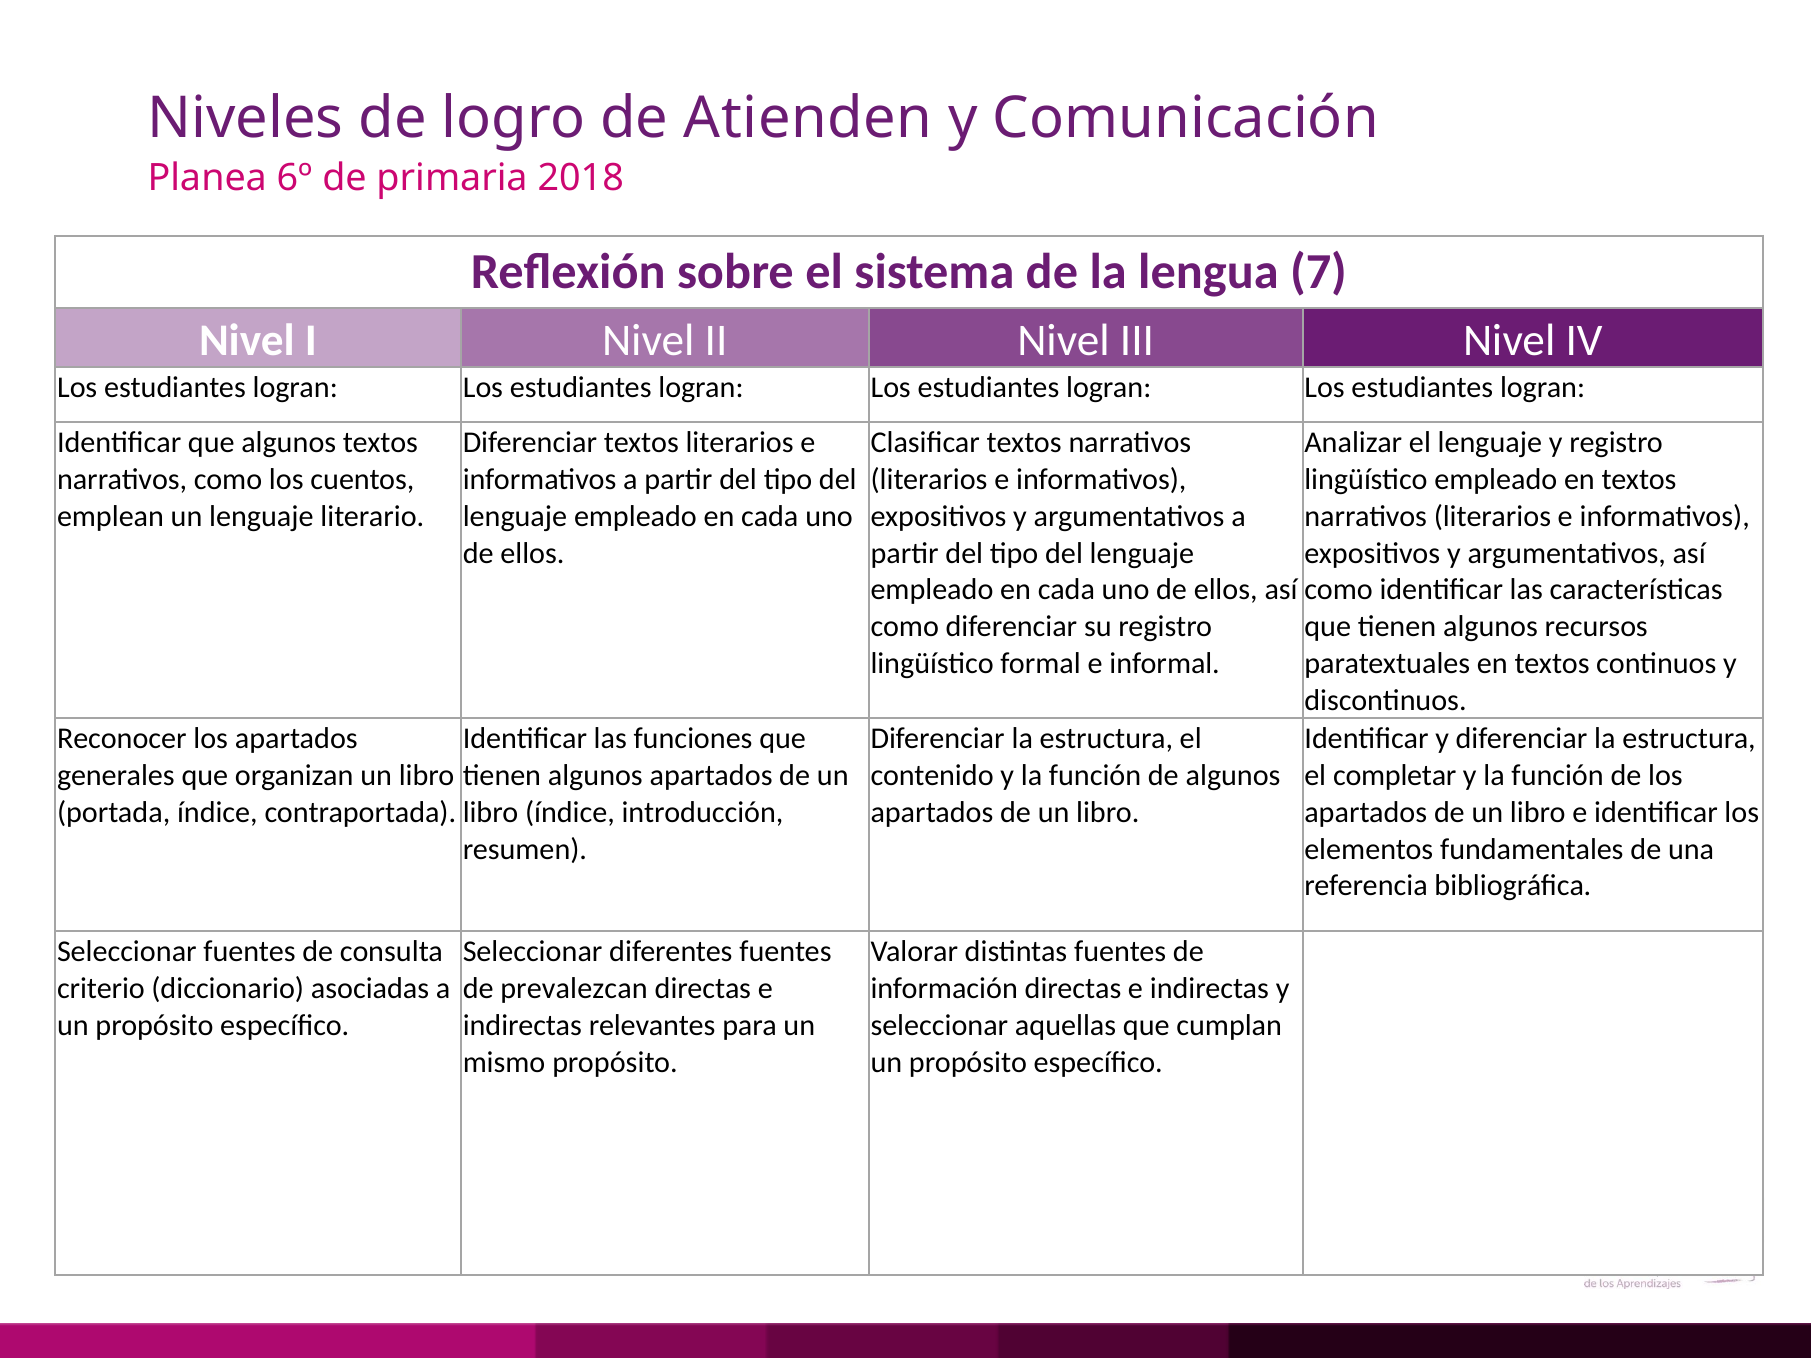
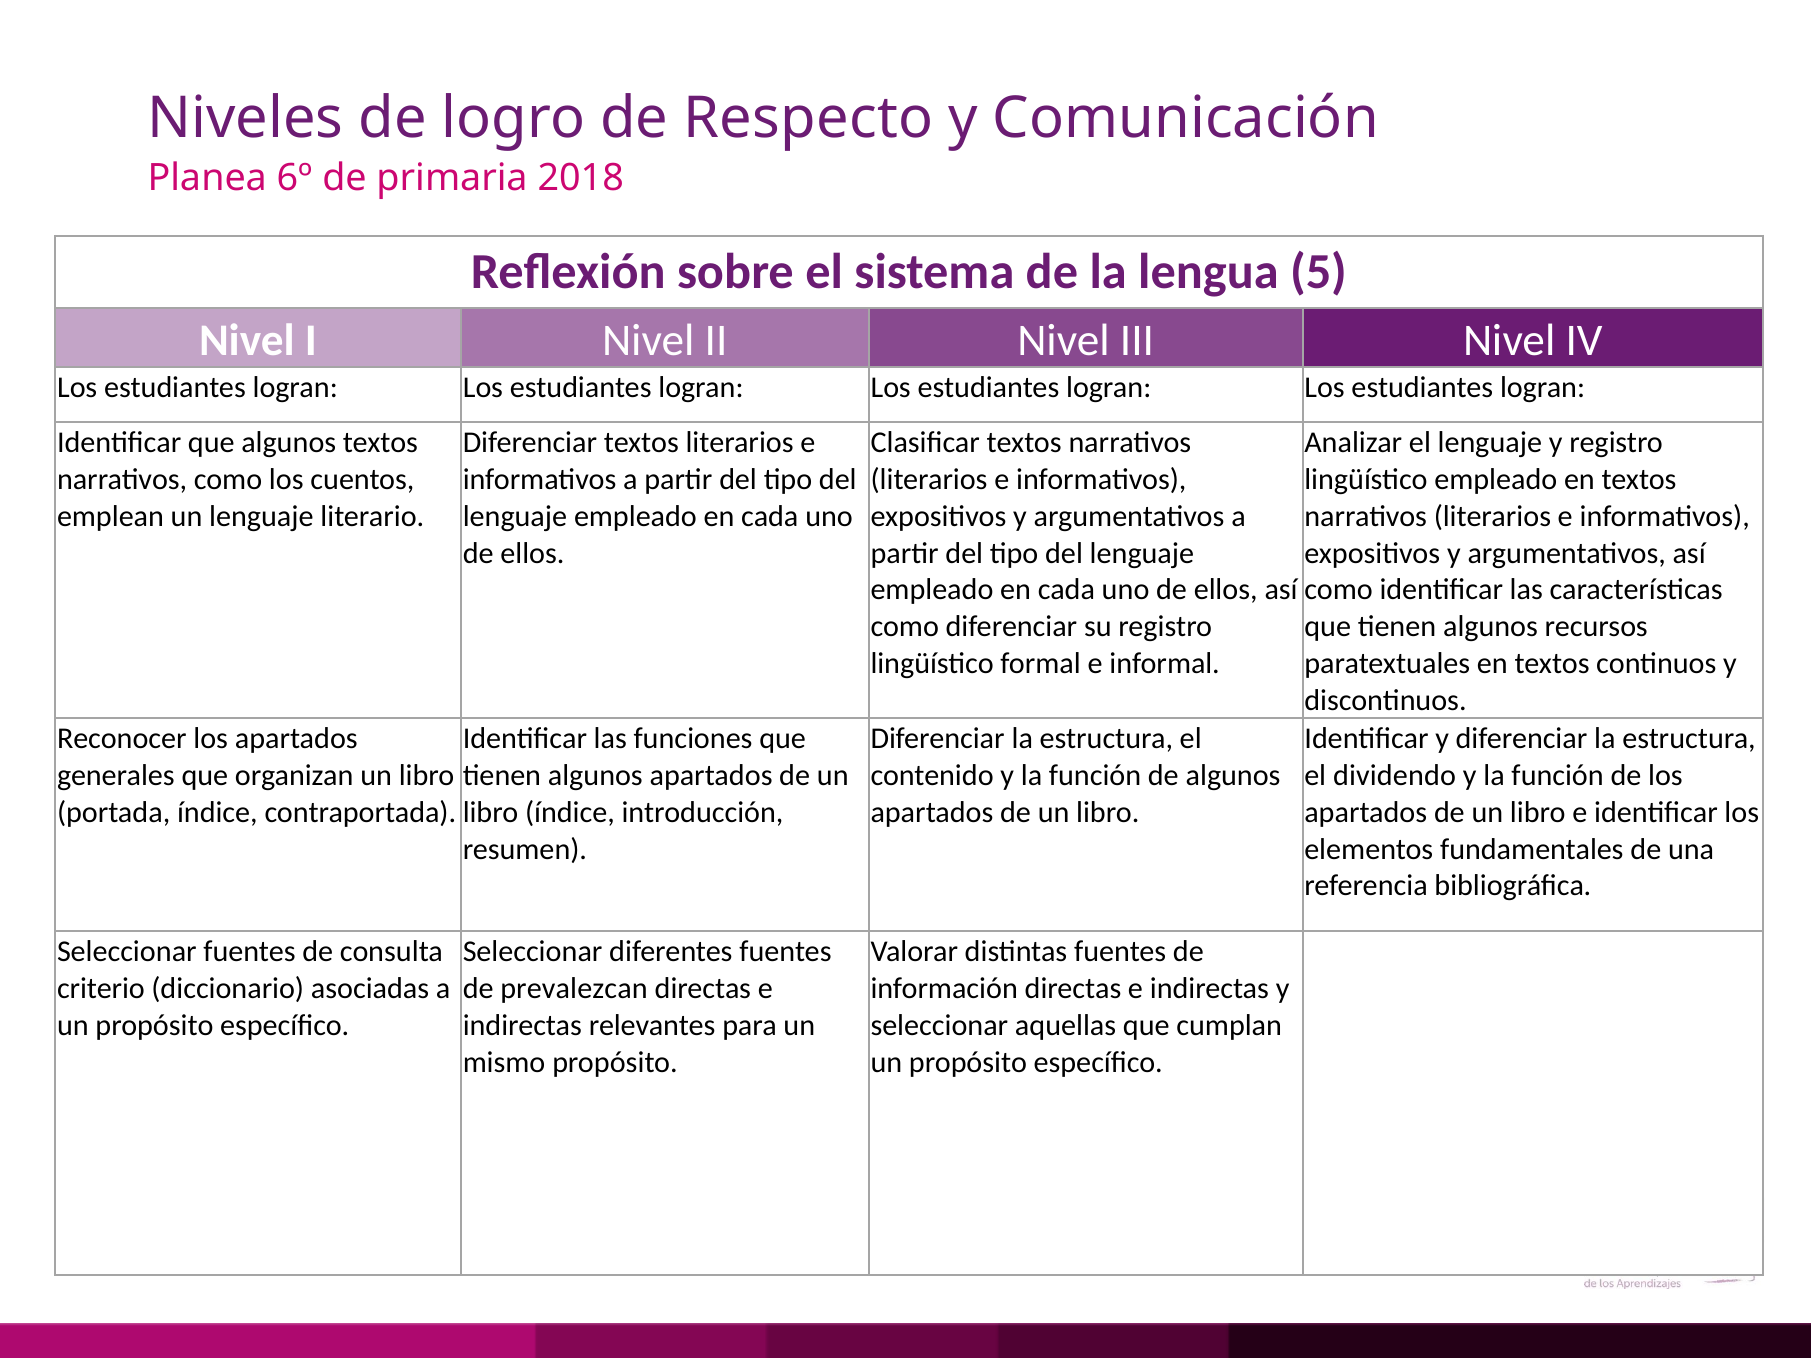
Atienden: Atienden -> Respecto
7: 7 -> 5
completar: completar -> dividendo
